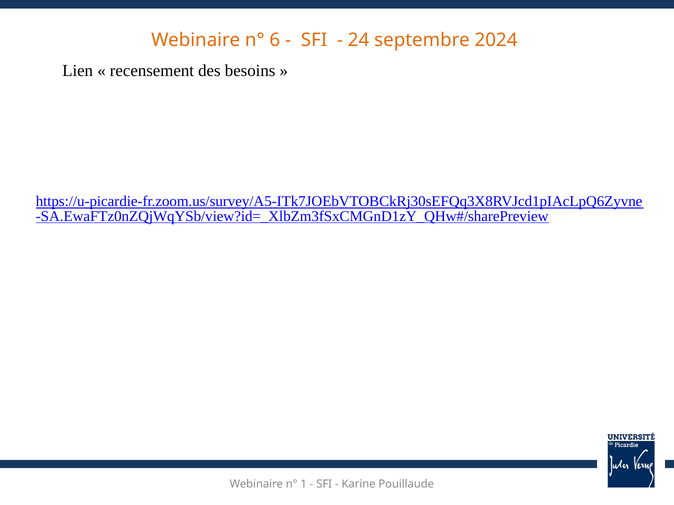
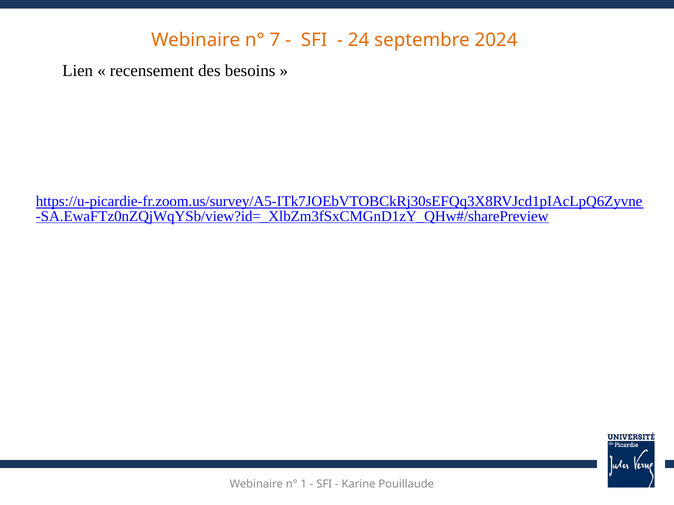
6: 6 -> 7
